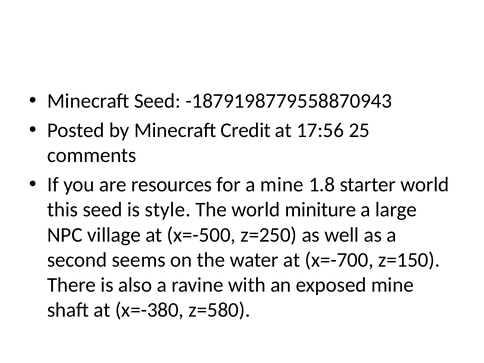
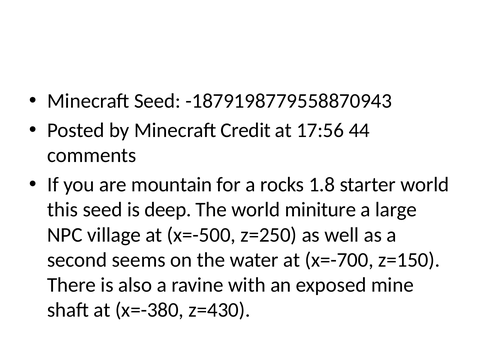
25: 25 -> 44
resources: resources -> mountain
a mine: mine -> rocks
style: style -> deep
z=580: z=580 -> z=430
